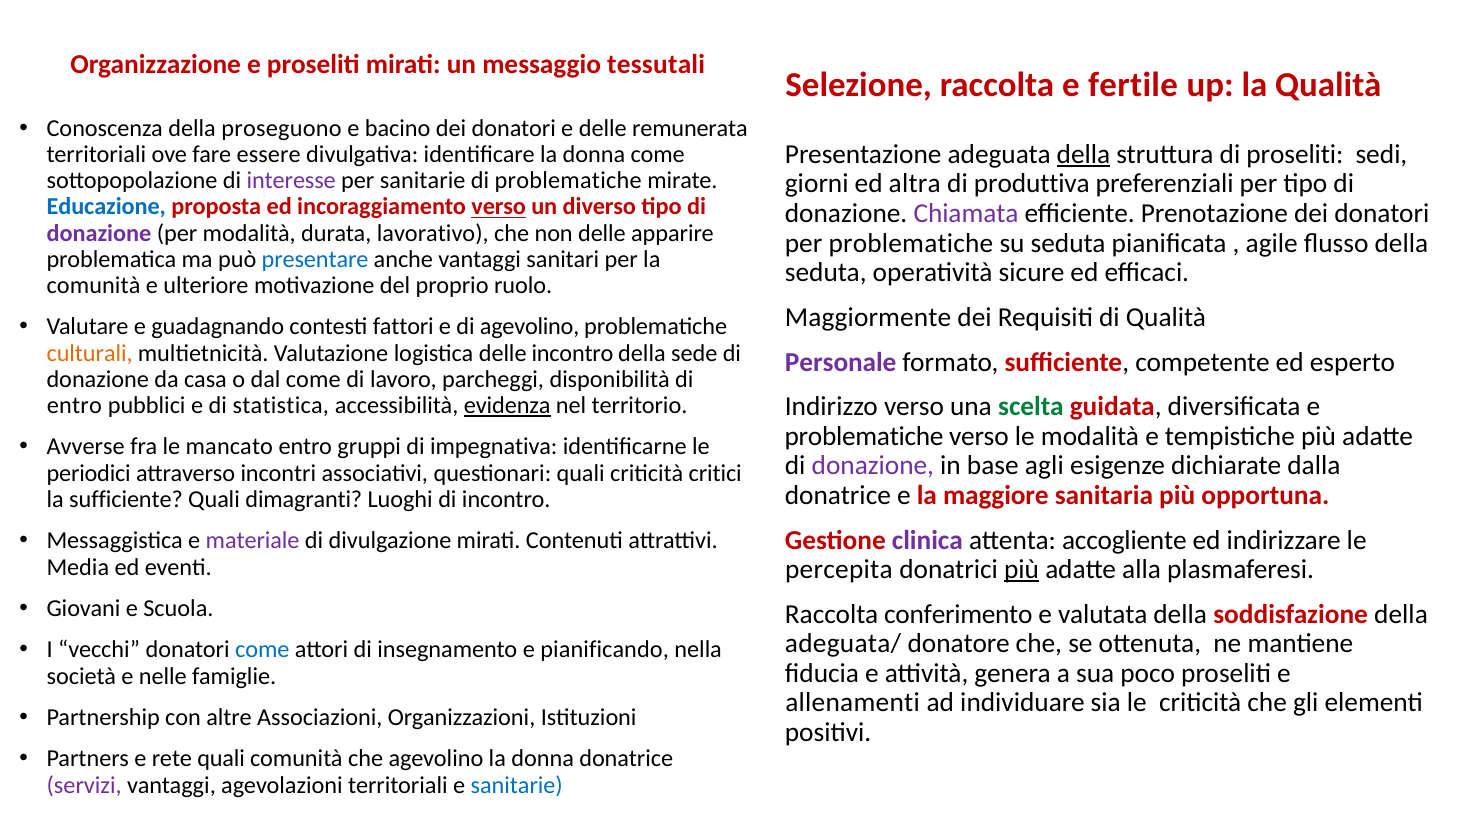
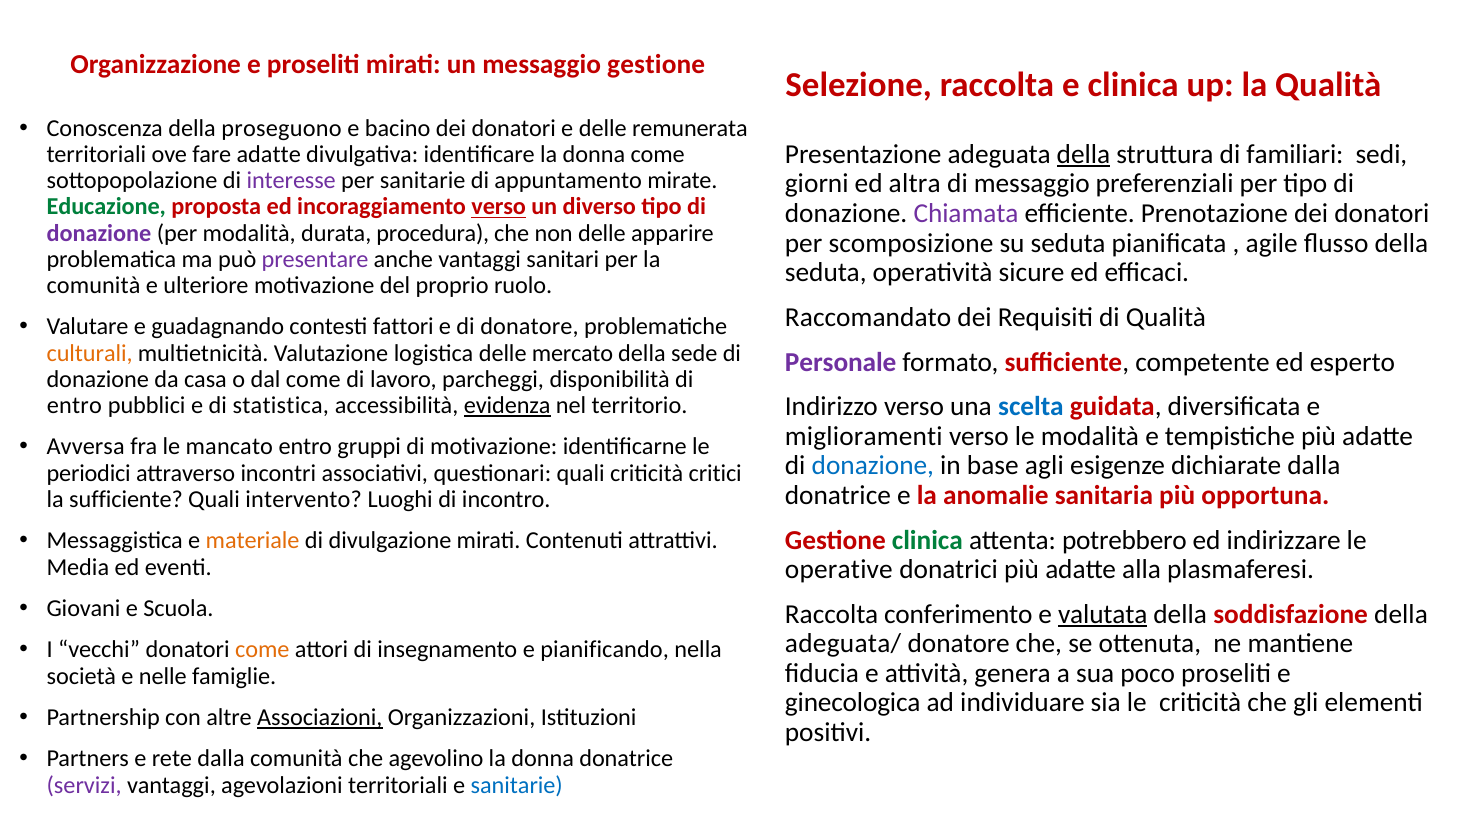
messaggio tessutali: tessutali -> gestione
e fertile: fertile -> clinica
di proseliti: proseliti -> familiari
fare essere: essere -> adatte
di problematiche: problematiche -> appuntamento
di produttiva: produttiva -> messaggio
Educazione colour: blue -> green
lavorativo: lavorativo -> procedura
per problematiche: problematiche -> scomposizione
presentare colour: blue -> purple
Maggiormente: Maggiormente -> Raccomandato
di agevolino: agevolino -> donatore
delle incontro: incontro -> mercato
scelta colour: green -> blue
problematiche at (864, 436): problematiche -> miglioramenti
Avverse: Avverse -> Avversa
di impegnativa: impegnativa -> motivazione
donazione at (873, 466) colour: purple -> blue
maggiore: maggiore -> anomalie
dimagranti: dimagranti -> intervento
materiale colour: purple -> orange
clinica at (927, 540) colour: purple -> green
accogliente: accogliente -> potrebbero
percepita: percepita -> operative
più at (1022, 570) underline: present -> none
valutata underline: none -> present
come at (262, 650) colour: blue -> orange
allenamenti: allenamenti -> ginecologica
Associazioni underline: none -> present
rete quali: quali -> dalla
